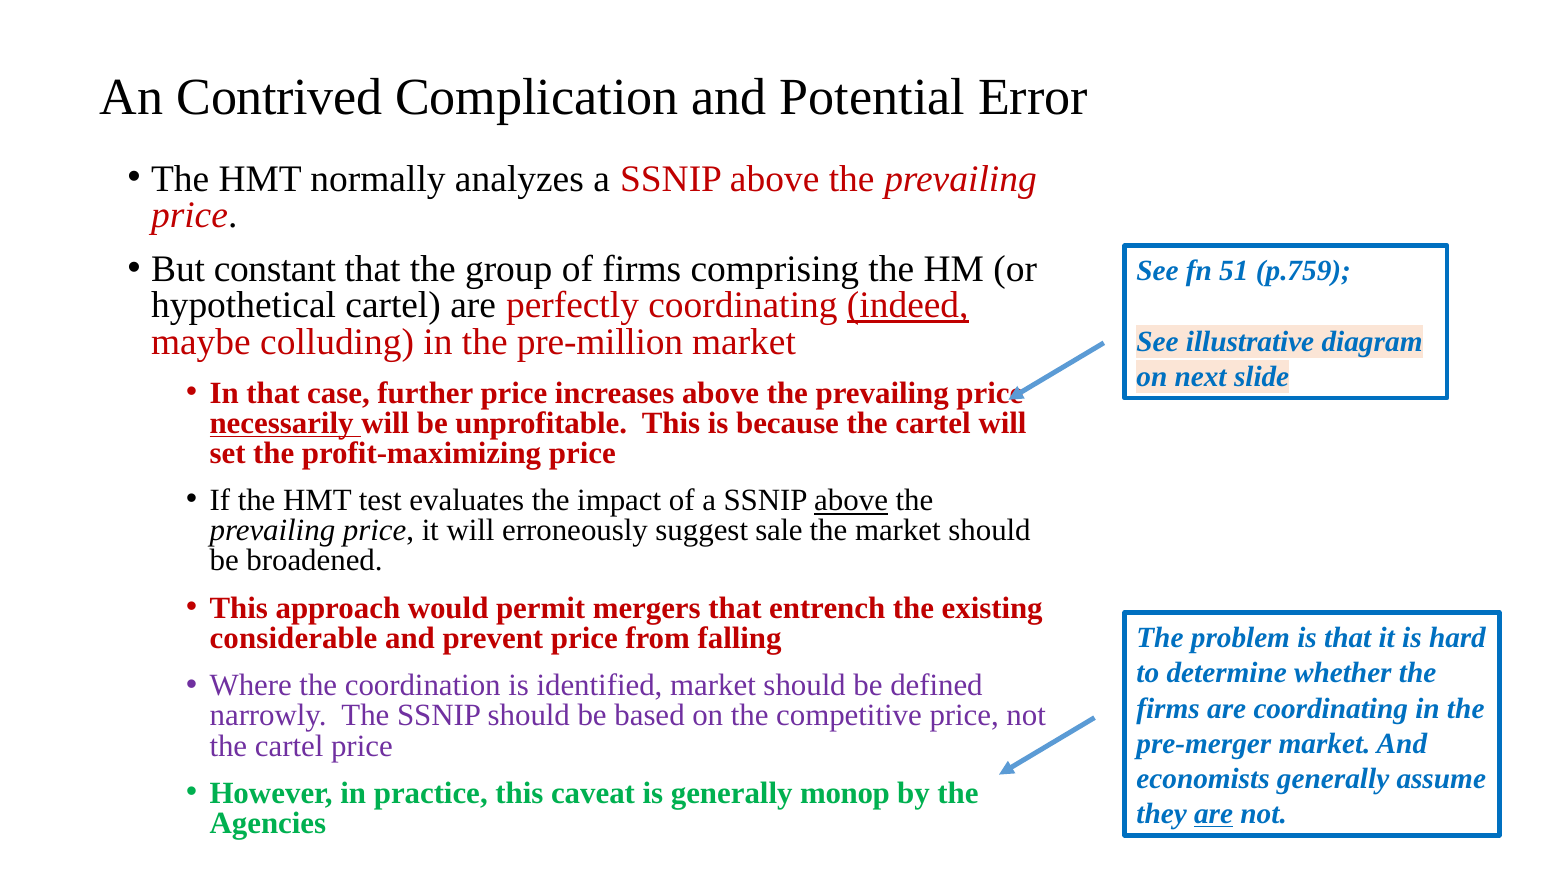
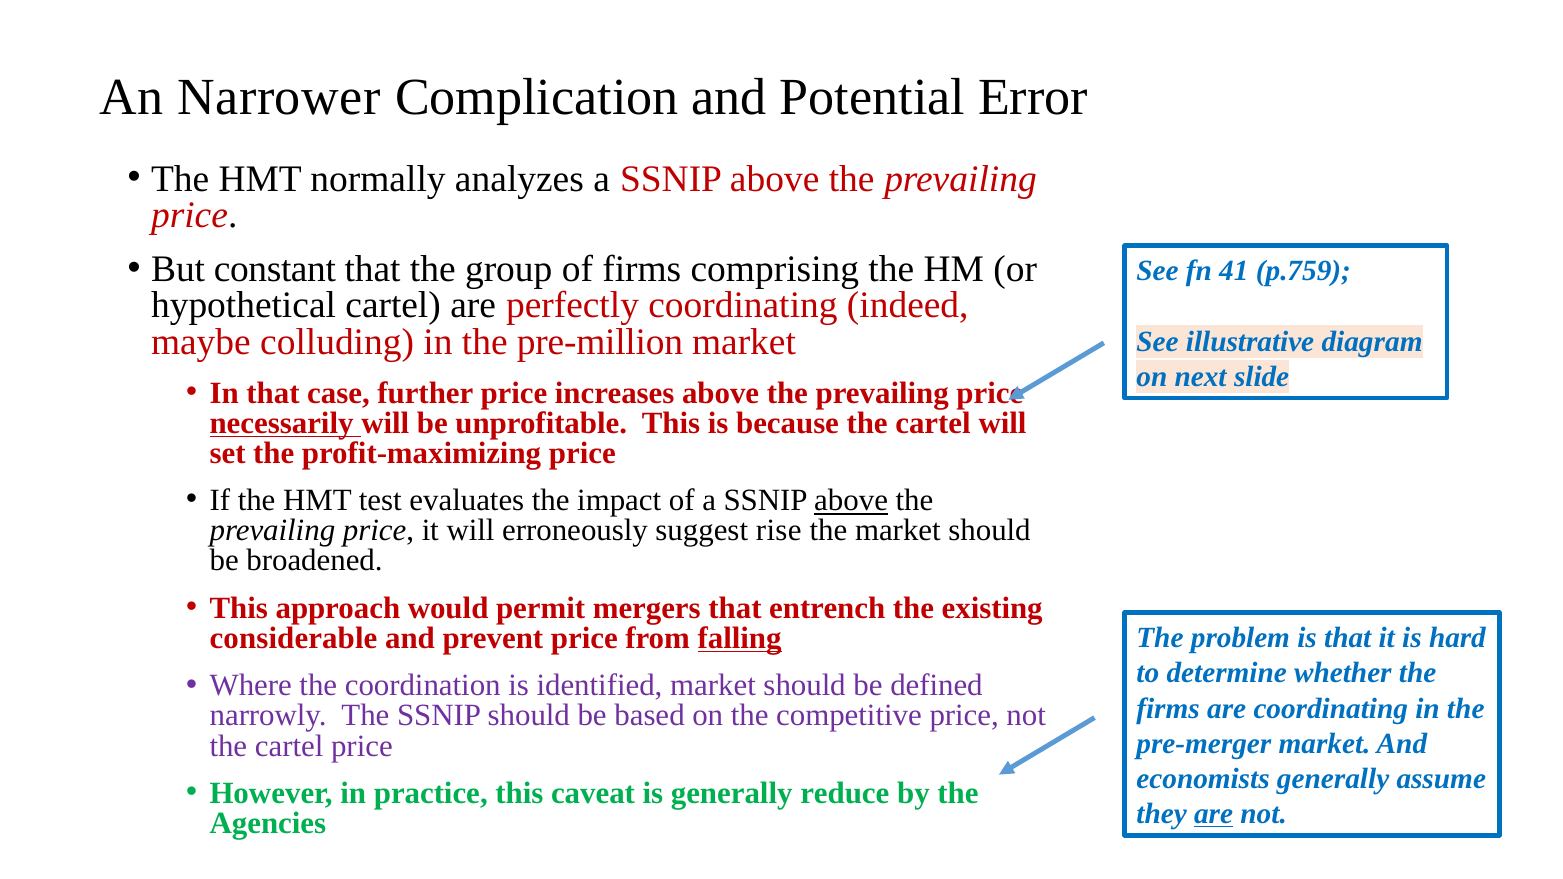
Contrived: Contrived -> Narrower
51: 51 -> 41
indeed underline: present -> none
sale: sale -> rise
falling underline: none -> present
monop: monop -> reduce
